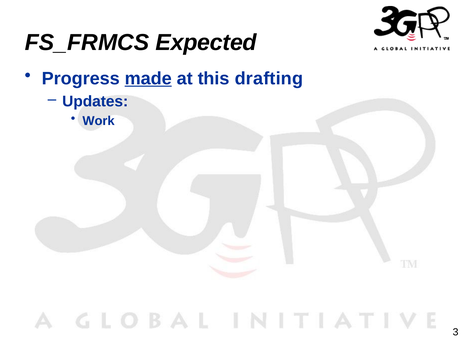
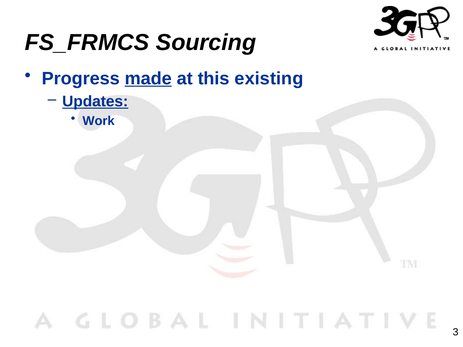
Expected: Expected -> Sourcing
drafting: drafting -> existing
Updates underline: none -> present
